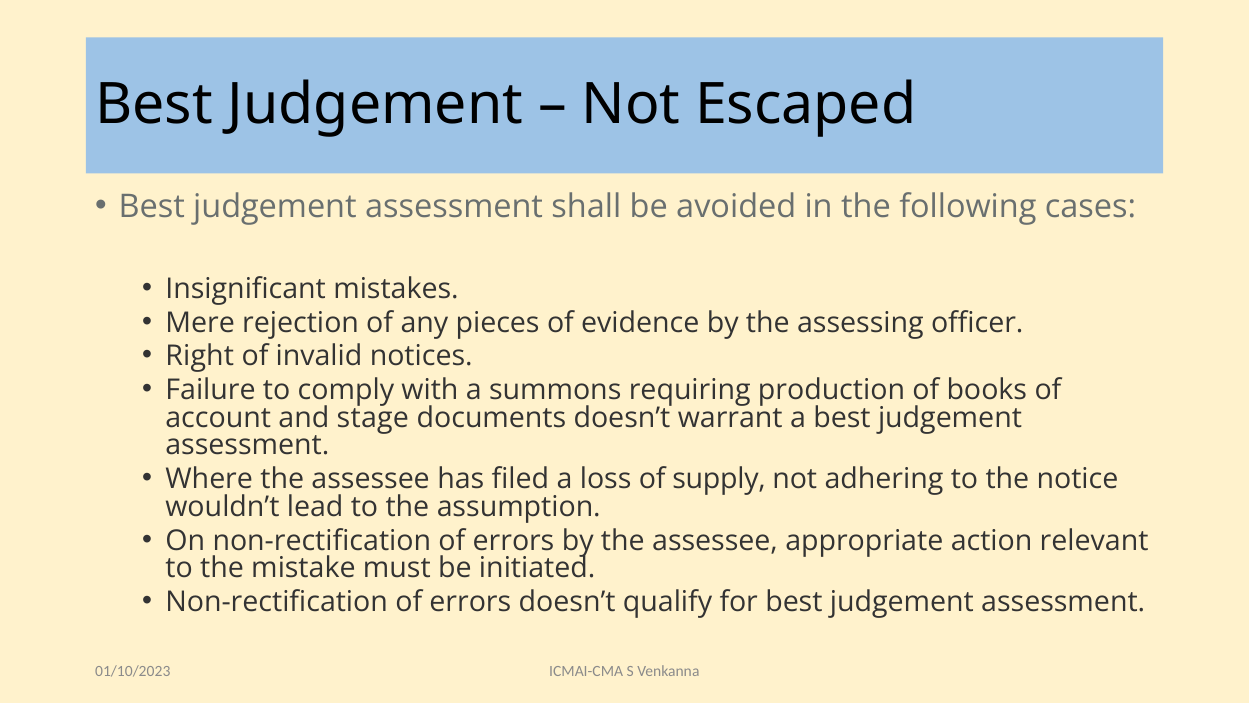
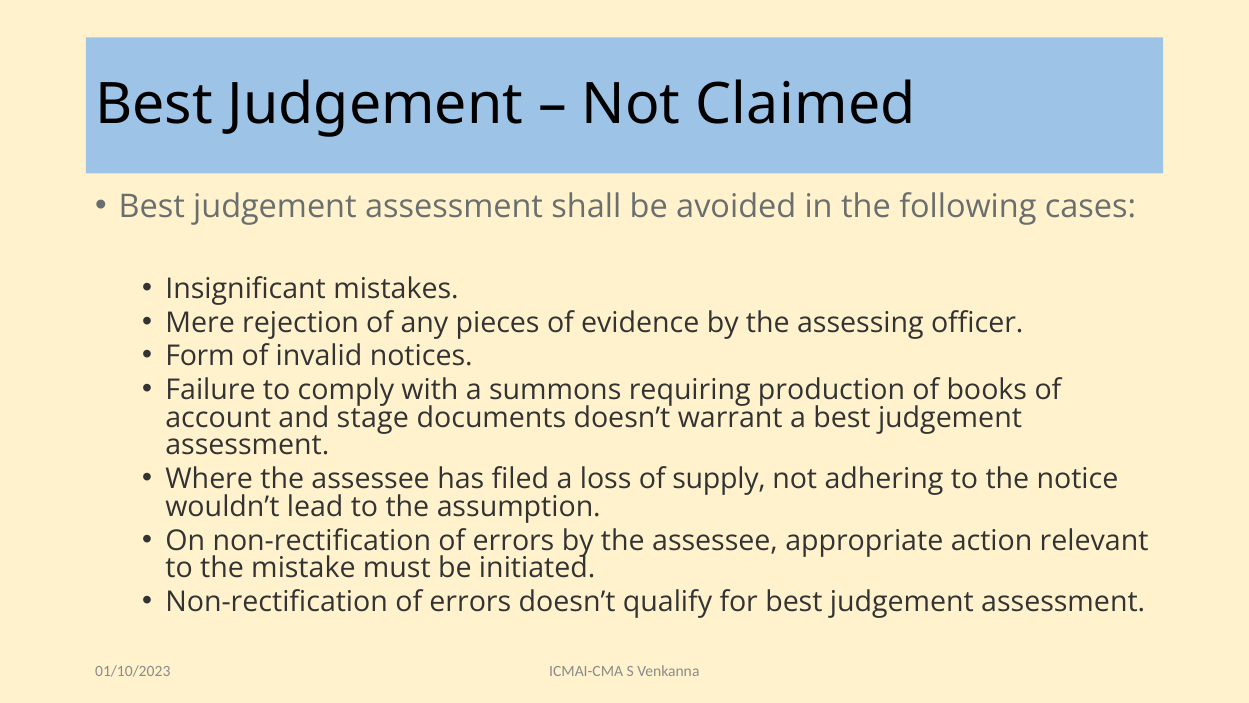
Escaped: Escaped -> Claimed
Right: Right -> Form
